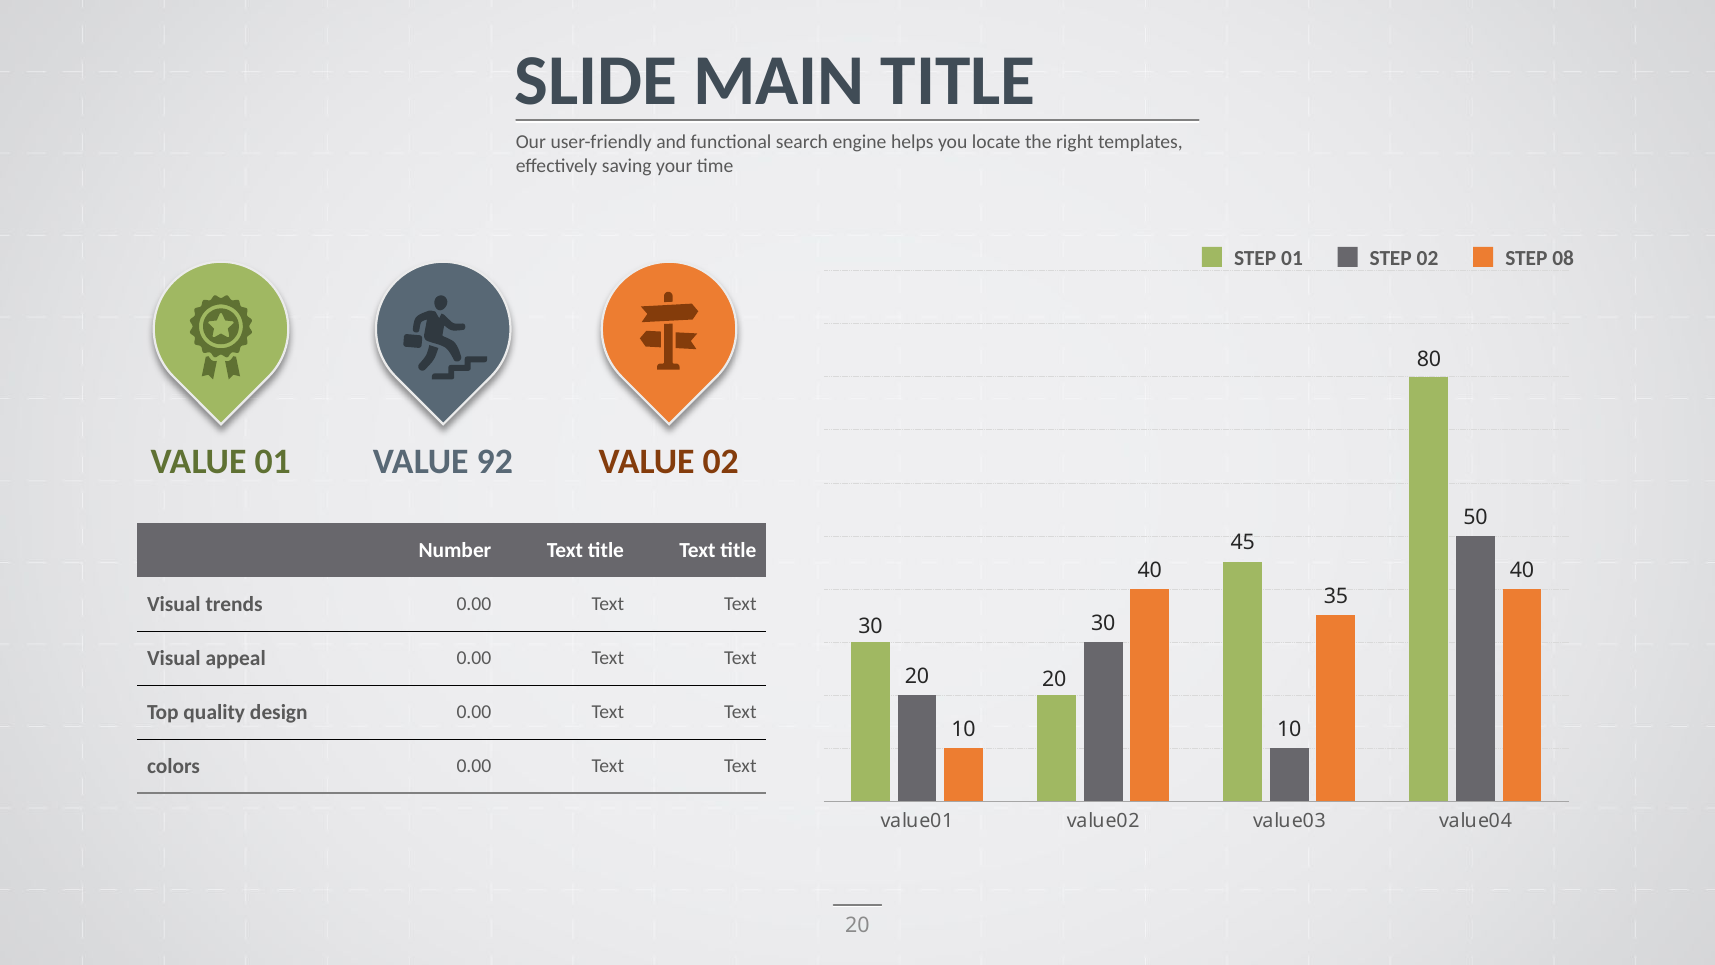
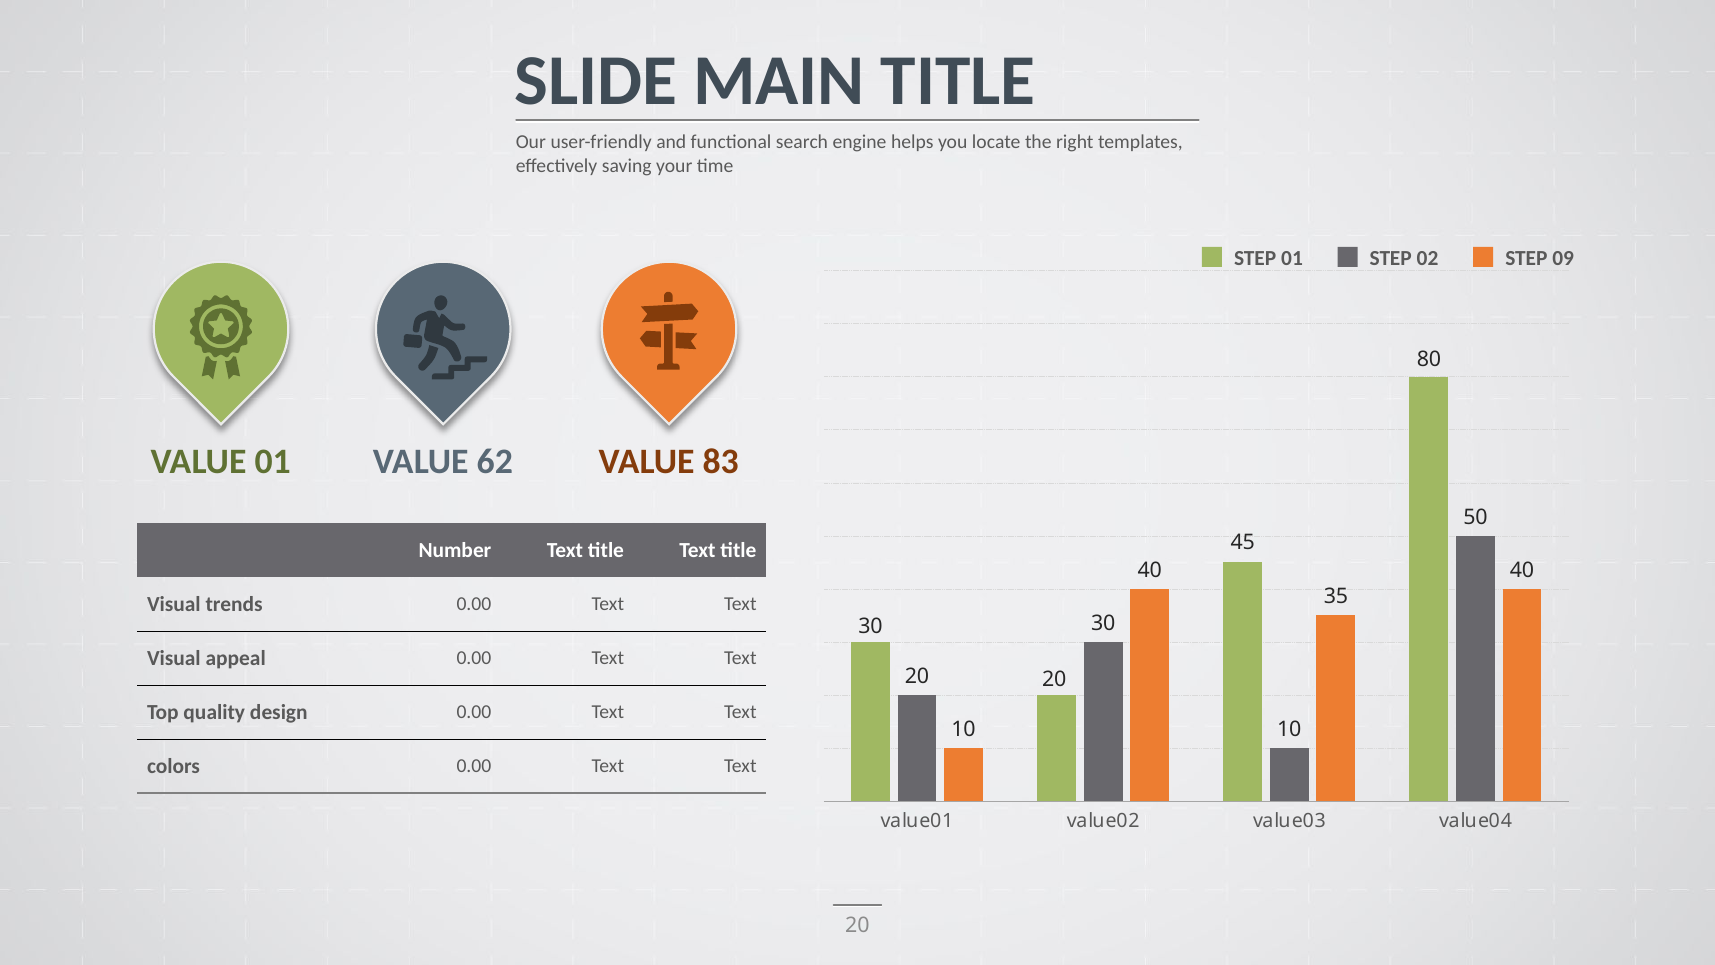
08: 08 -> 09
92: 92 -> 62
VALUE 02: 02 -> 83
